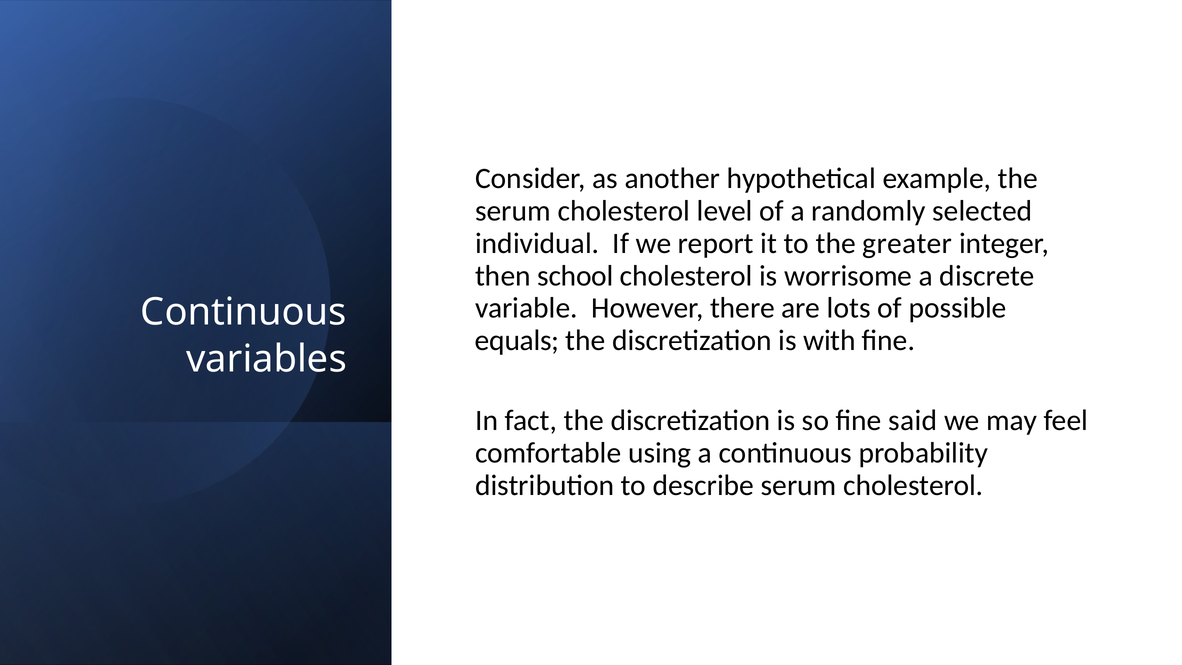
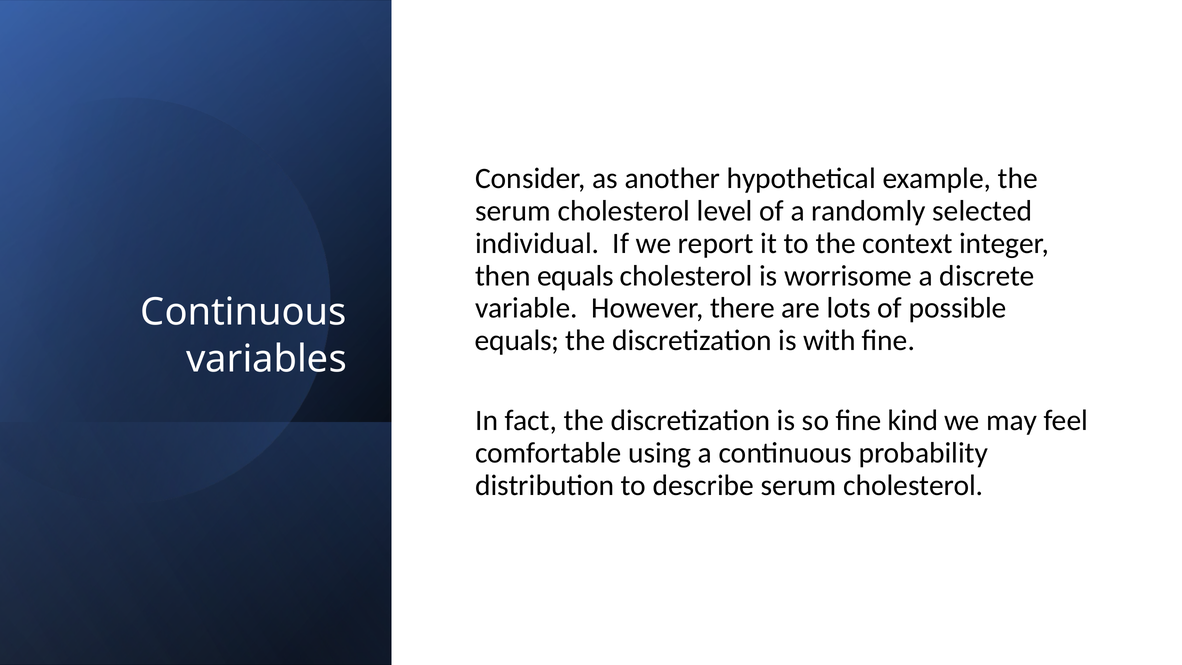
greater: greater -> context
then school: school -> equals
said: said -> kind
